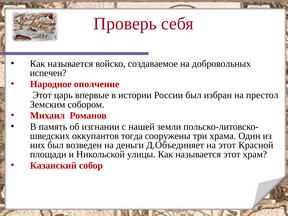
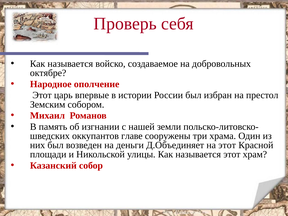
испечен: испечен -> октябре
тогда: тогда -> главе
